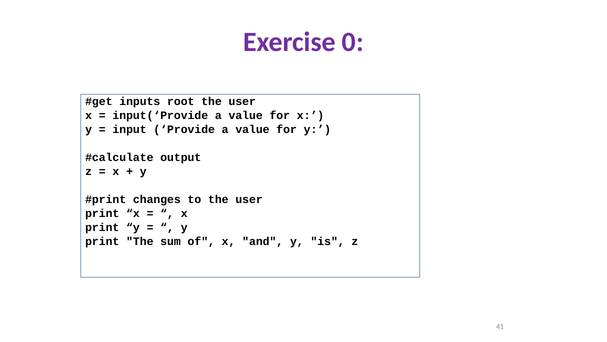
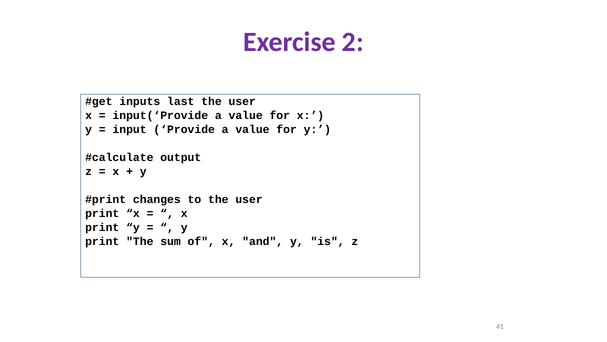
0: 0 -> 2
root: root -> last
